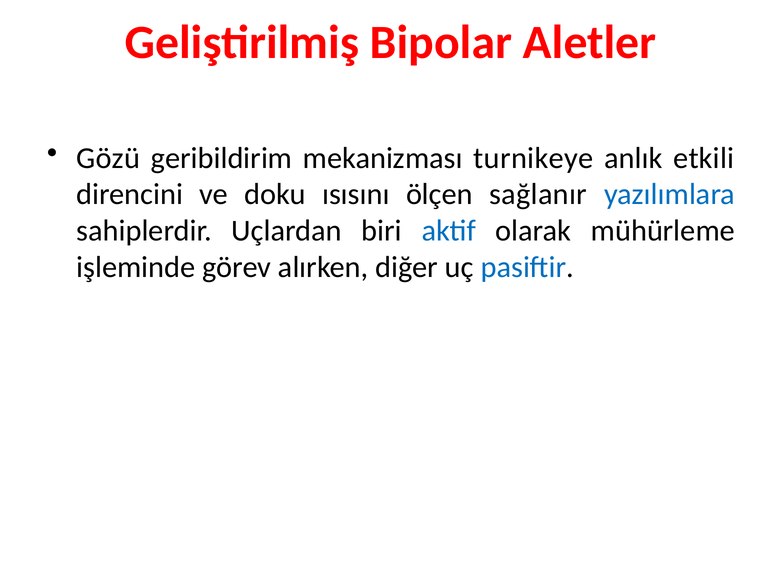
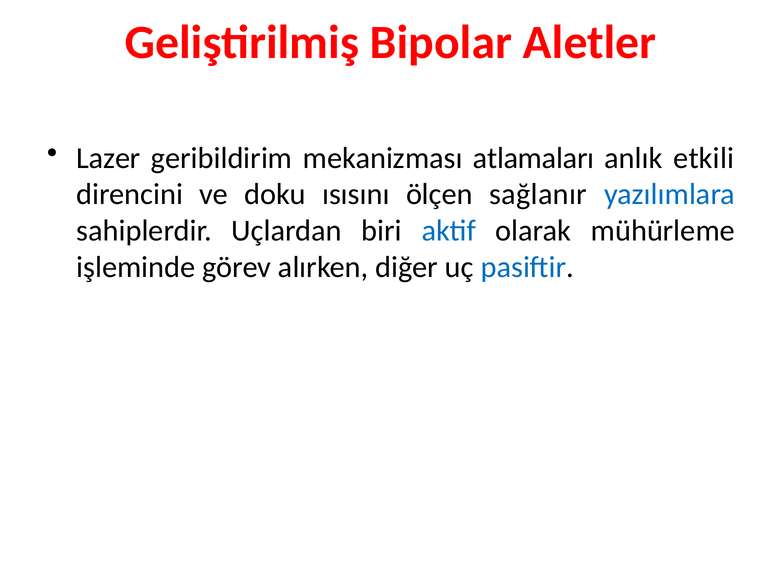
Gözü: Gözü -> Lazer
turnikeye: turnikeye -> atlamaları
